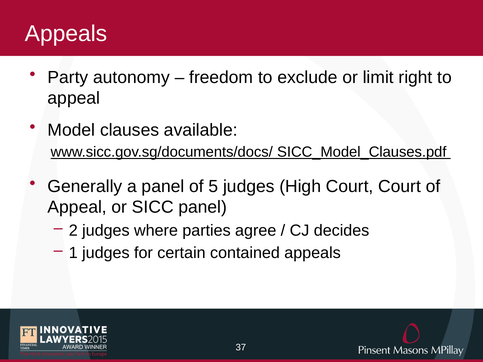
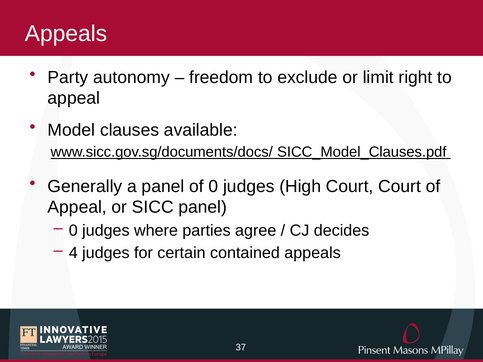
of 5: 5 -> 0
2 at (73, 231): 2 -> 0
1: 1 -> 4
